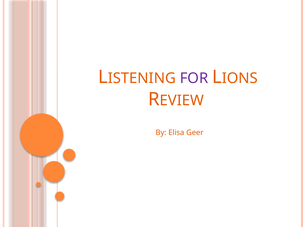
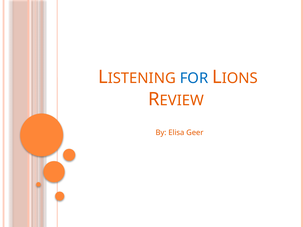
FOR colour: purple -> blue
